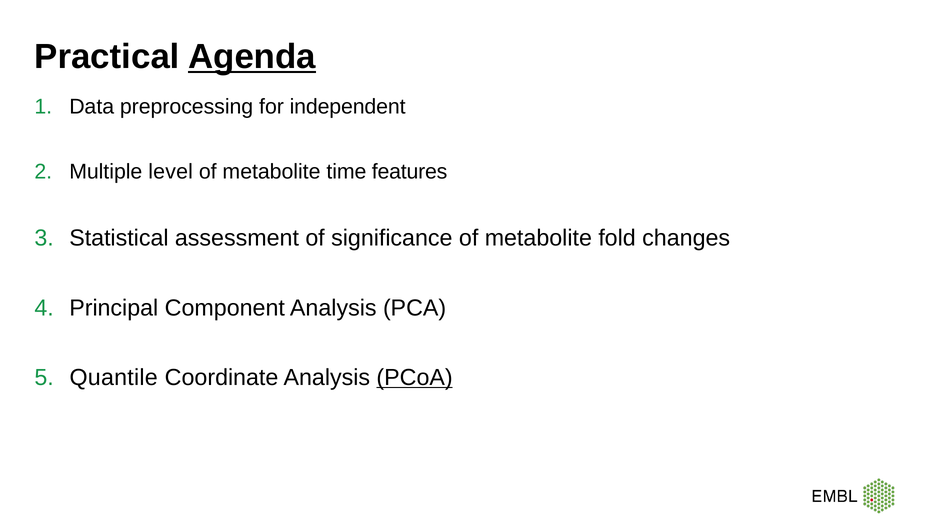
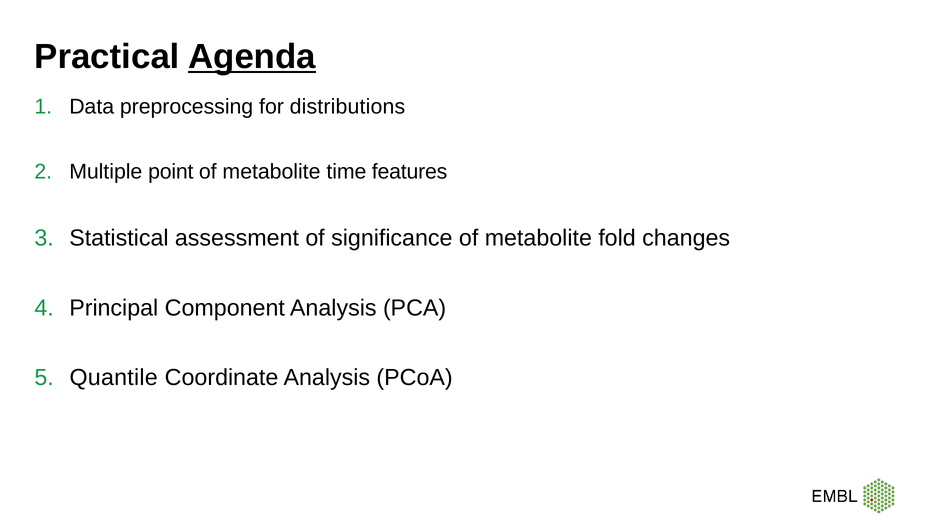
independent: independent -> distributions
level: level -> point
PCoA underline: present -> none
